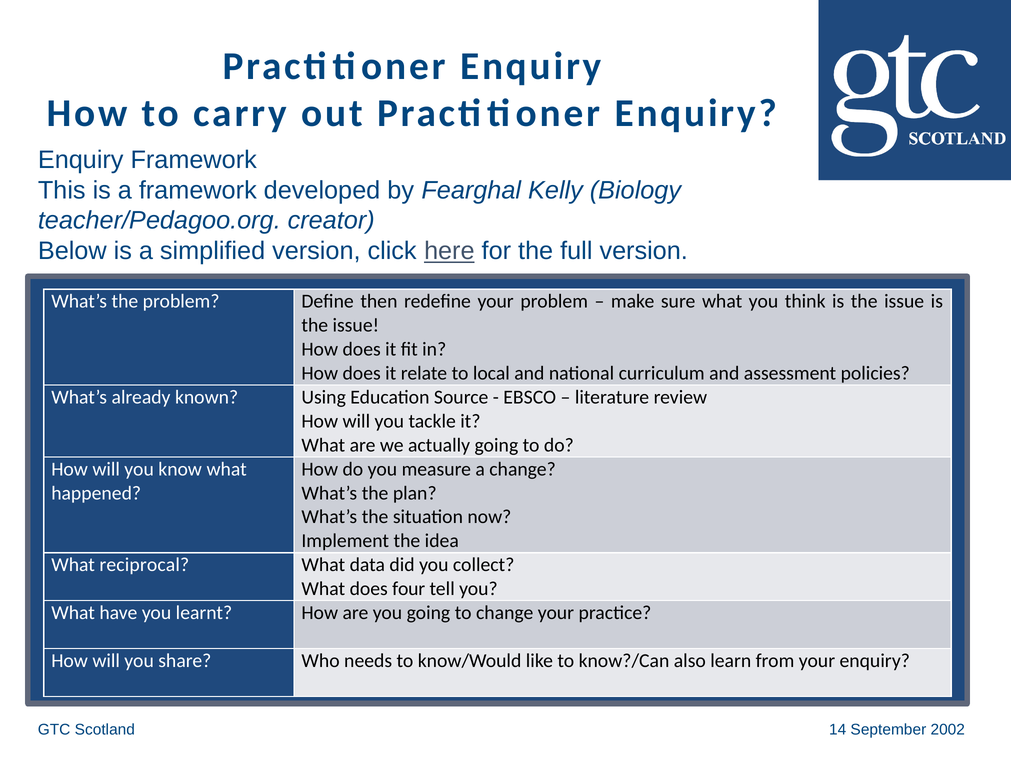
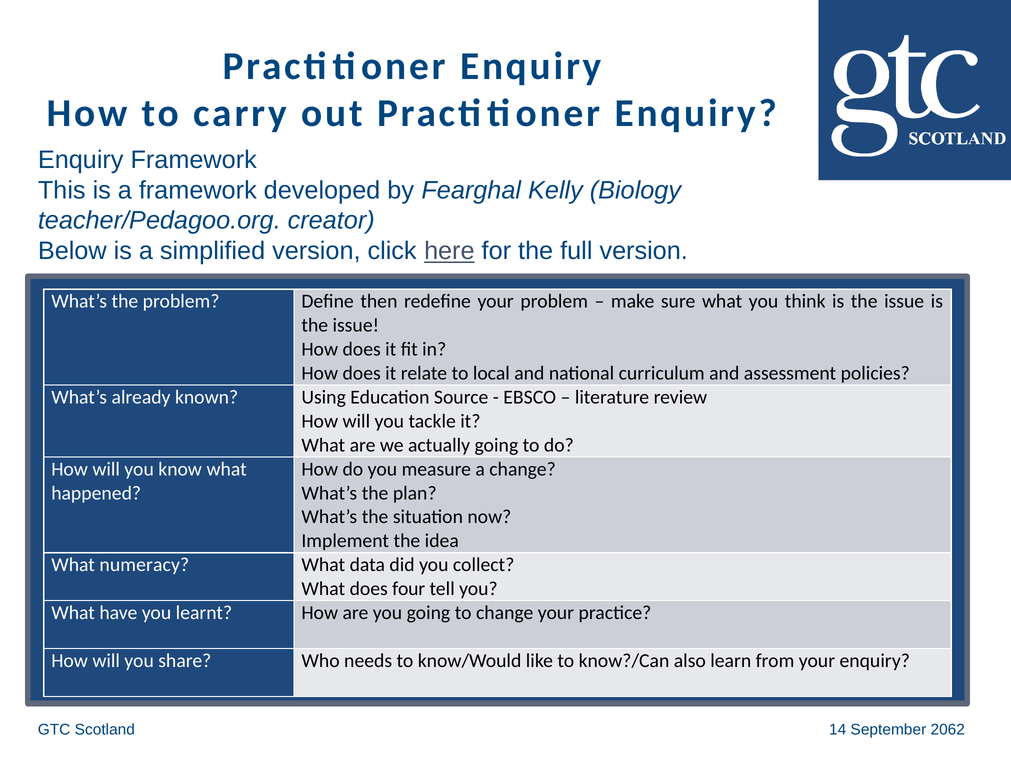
reciprocal: reciprocal -> numeracy
2002: 2002 -> 2062
